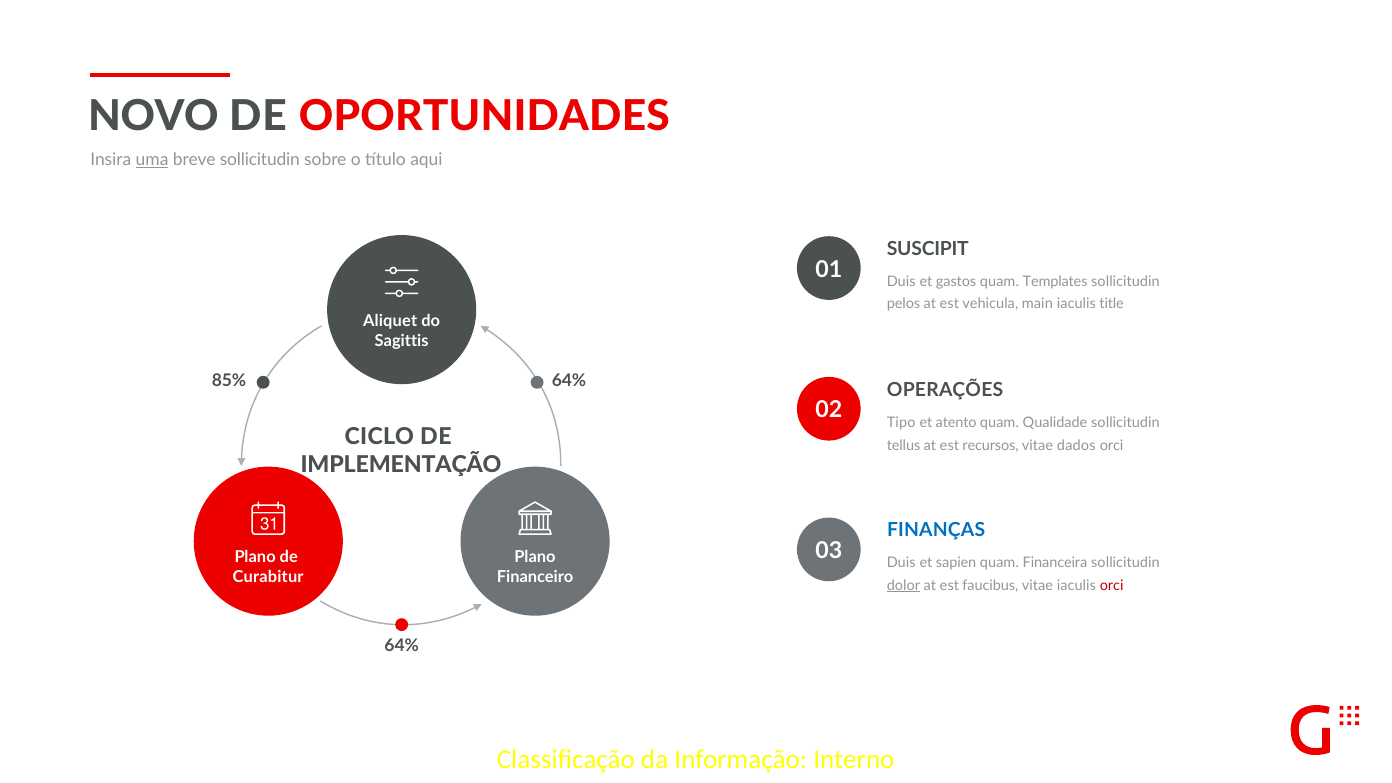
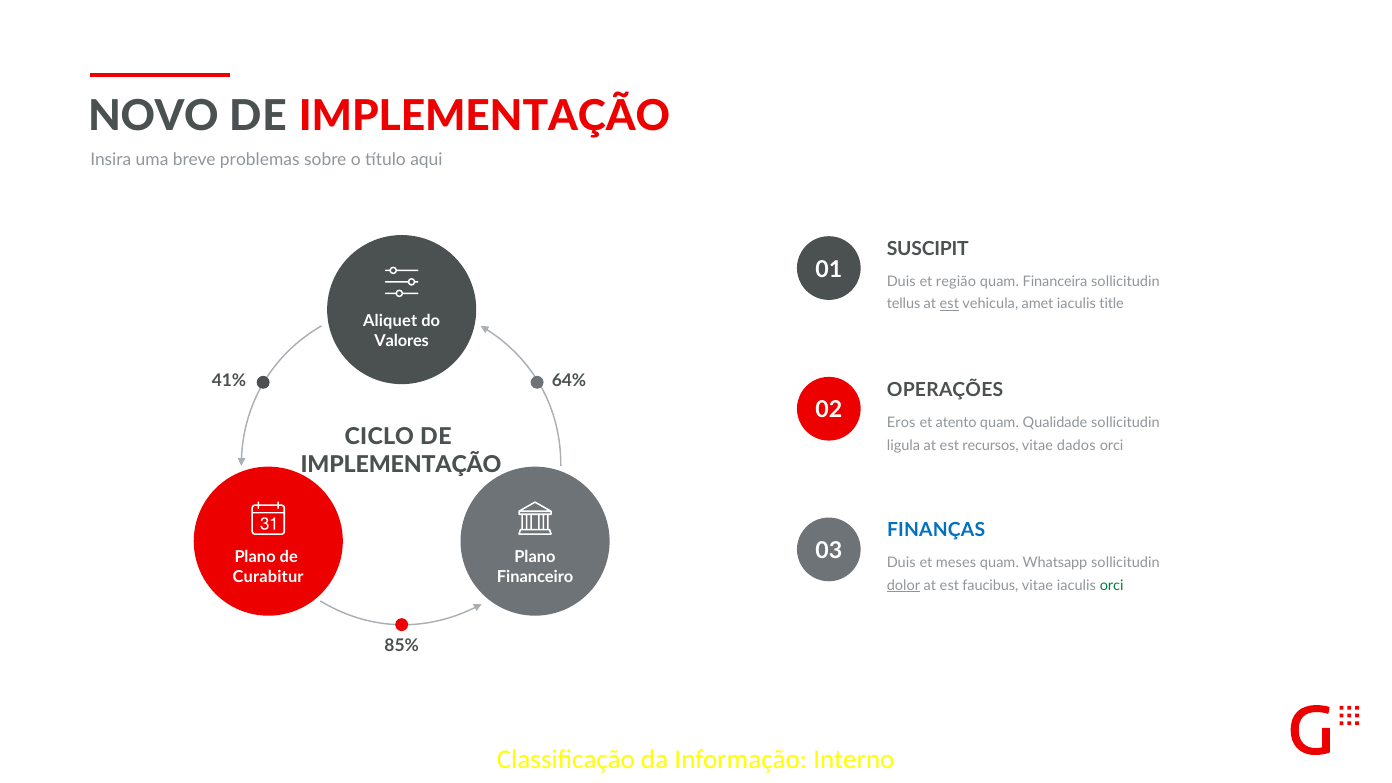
OPORTUNIDADES at (484, 116): OPORTUNIDADES -> IMPLEMENTAÇÃO
uma underline: present -> none
breve sollicitudin: sollicitudin -> problemas
gastos: gastos -> região
Templates: Templates -> Financeira
pelos: pelos -> tellus
est at (949, 304) underline: none -> present
main: main -> amet
Sagittis: Sagittis -> Valores
85%: 85% -> 41%
Tipo: Tipo -> Eros
tellus: tellus -> ligula
sapien: sapien -> meses
Financeira: Financeira -> Whatsapp
orci at (1112, 585) colour: red -> green
64% at (402, 646): 64% -> 85%
